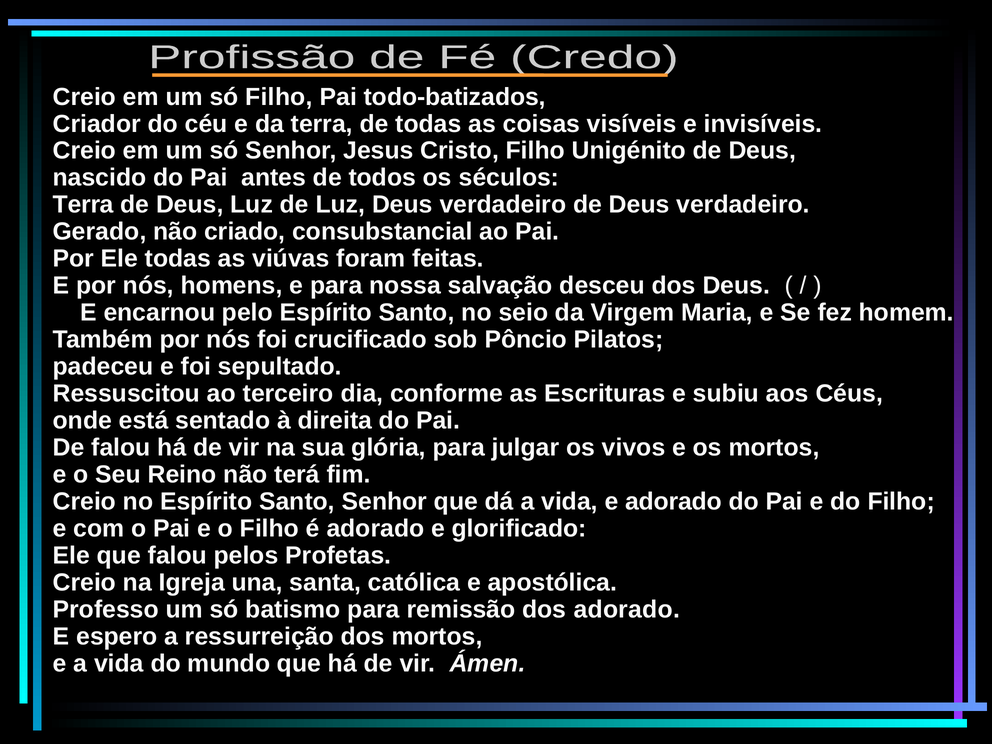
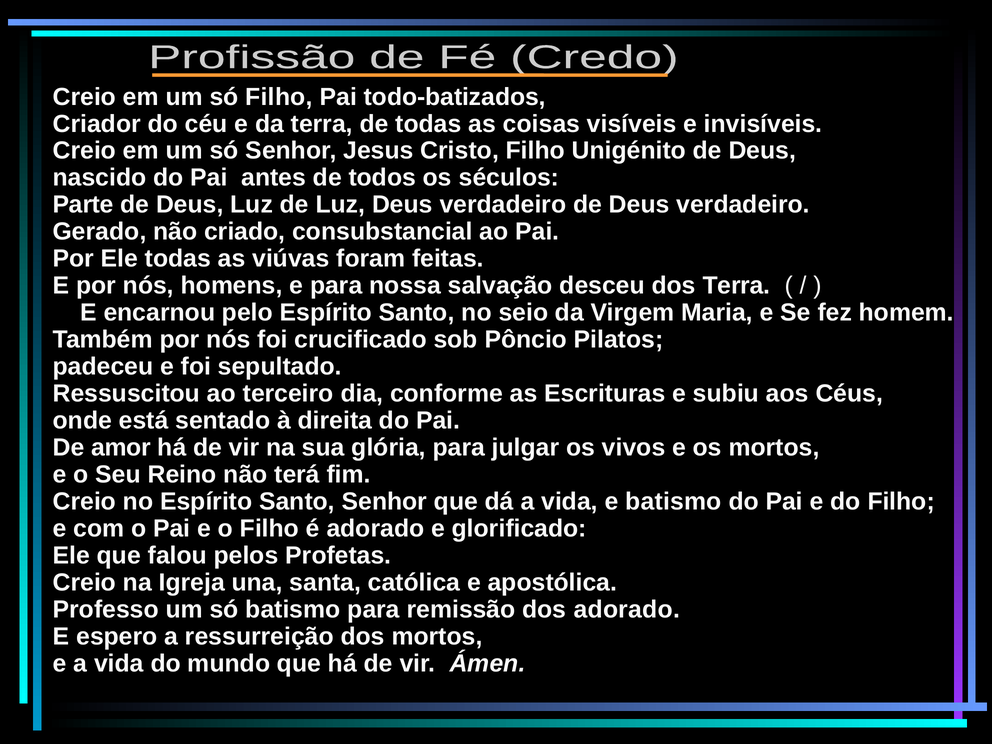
Terra at (83, 205): Terra -> Parte
dos Deus: Deus -> Terra
De falou: falou -> amor
e adorado: adorado -> batismo
